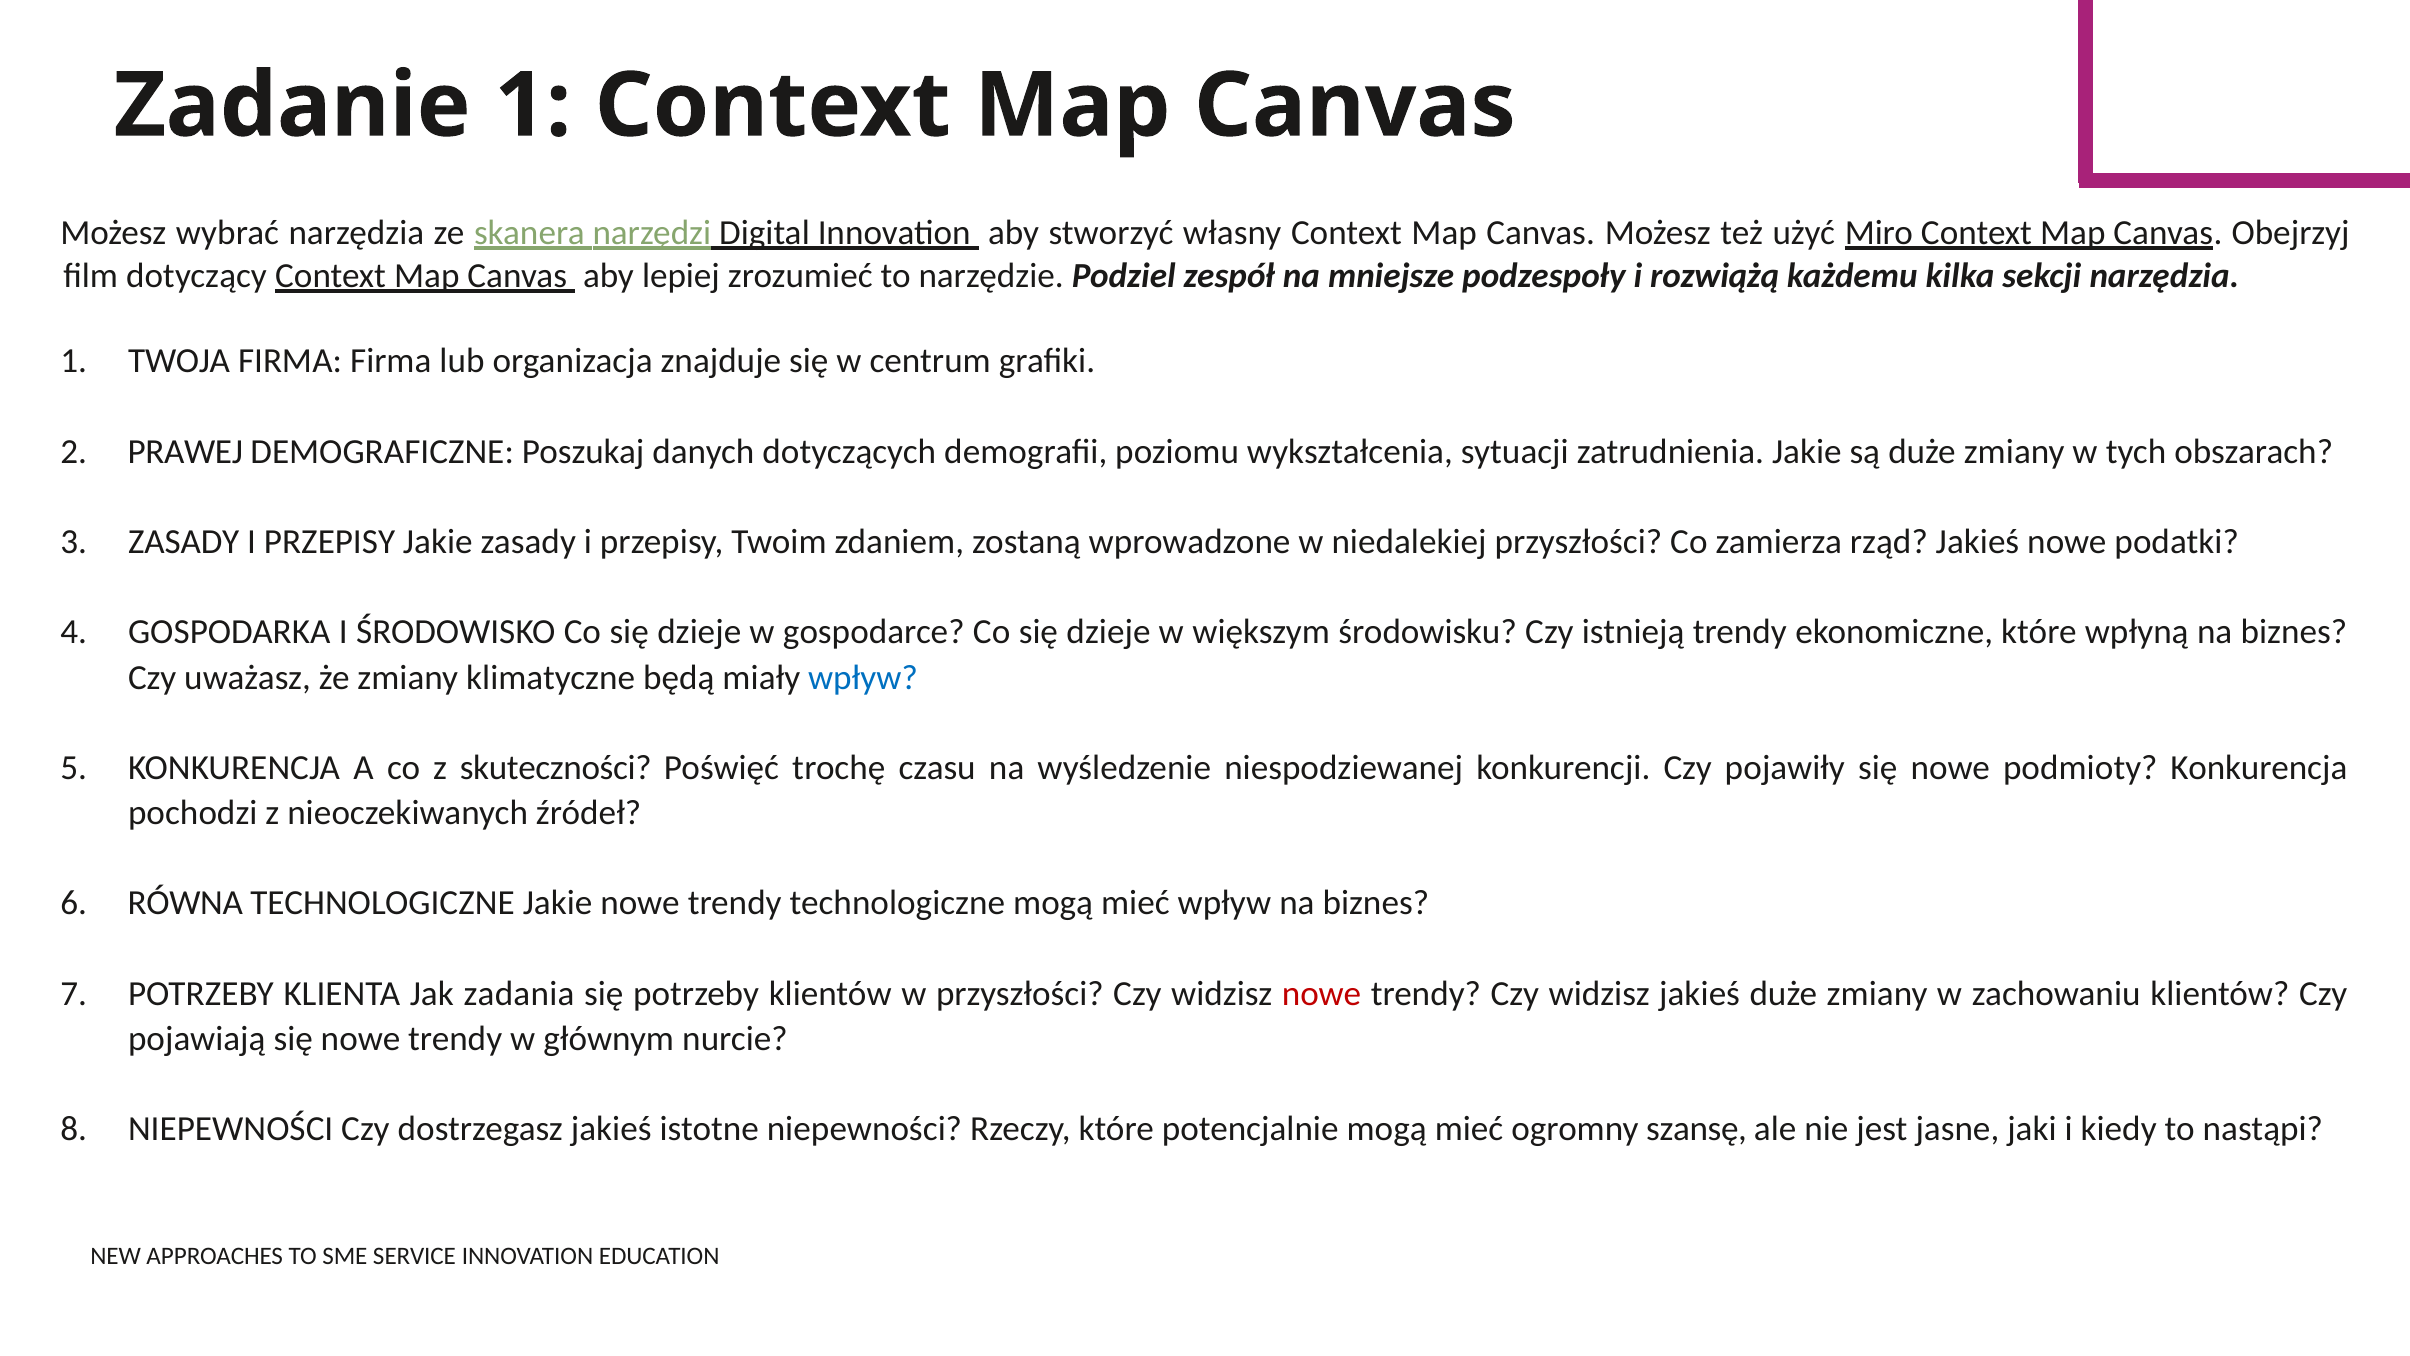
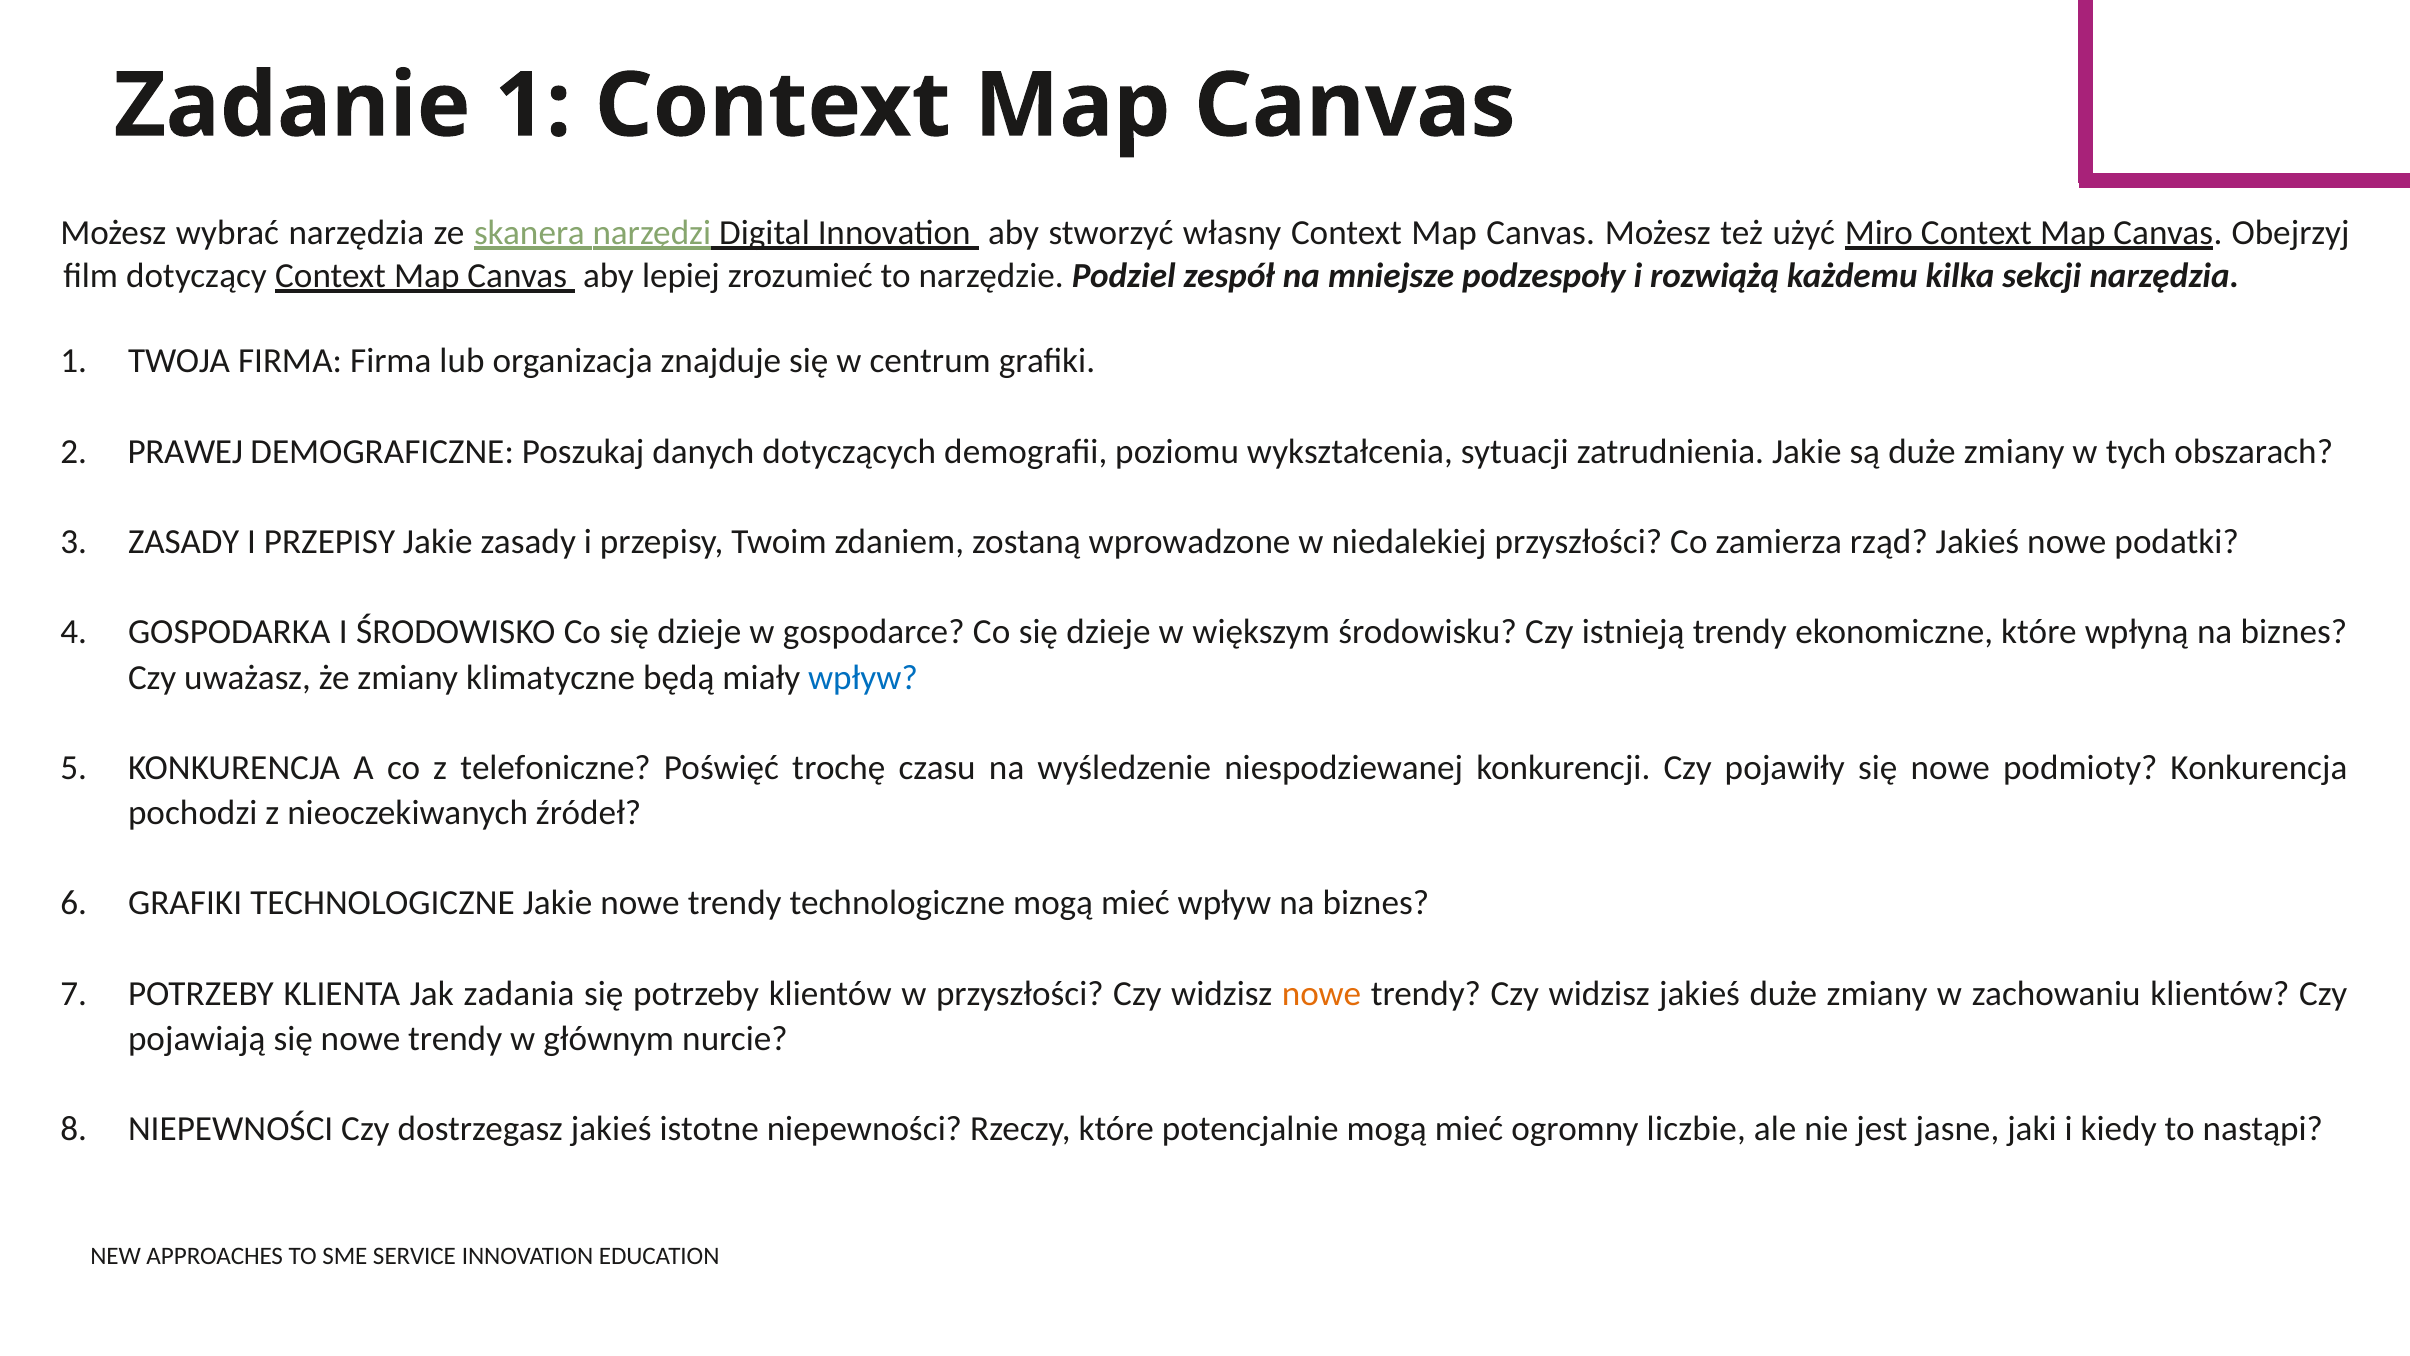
skuteczności: skuteczności -> telefoniczne
RÓWNA at (185, 903): RÓWNA -> GRAFIKI
nowe at (1322, 993) colour: red -> orange
szansę: szansę -> liczbie
